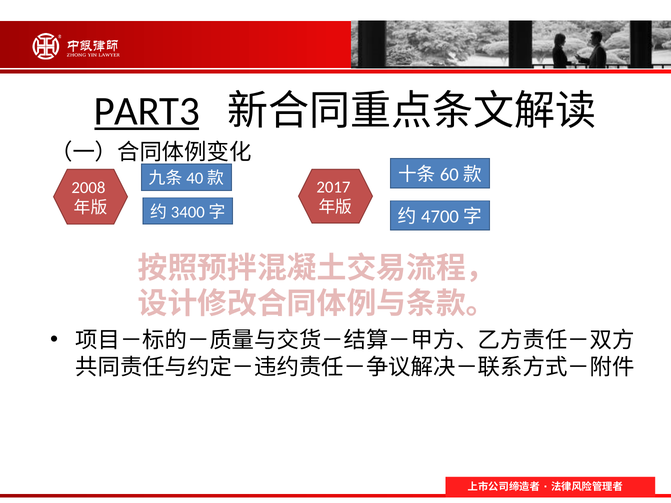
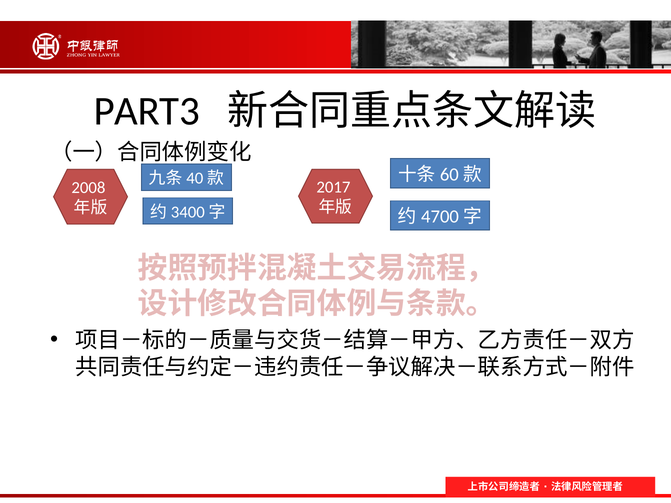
PART3 underline: present -> none
